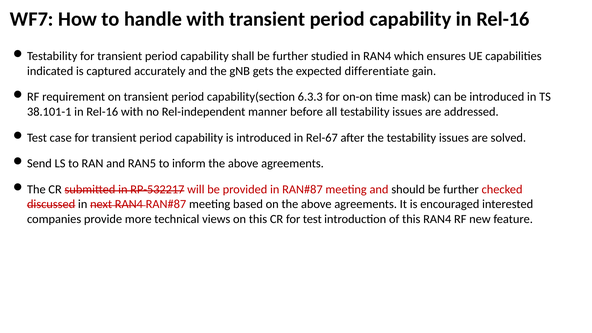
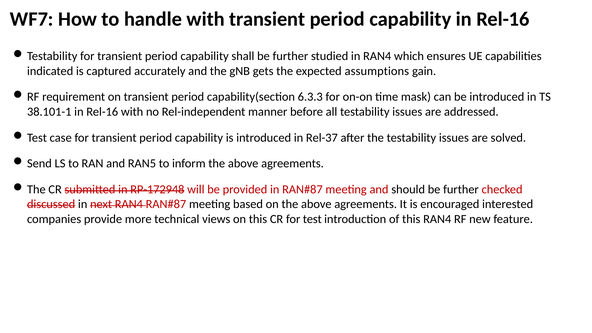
differentiate: differentiate -> assumptions
Rel-67: Rel-67 -> Rel-37
RP-532217: RP-532217 -> RP-172948
